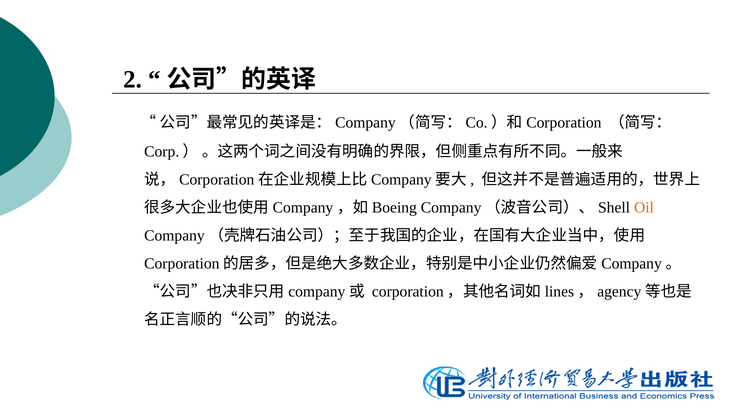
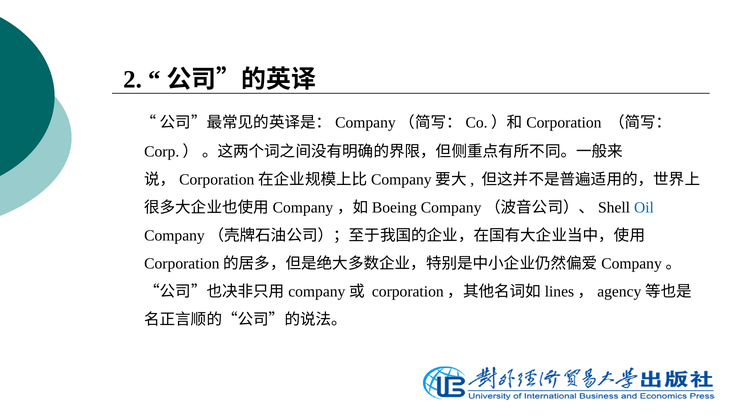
Oil colour: orange -> blue
